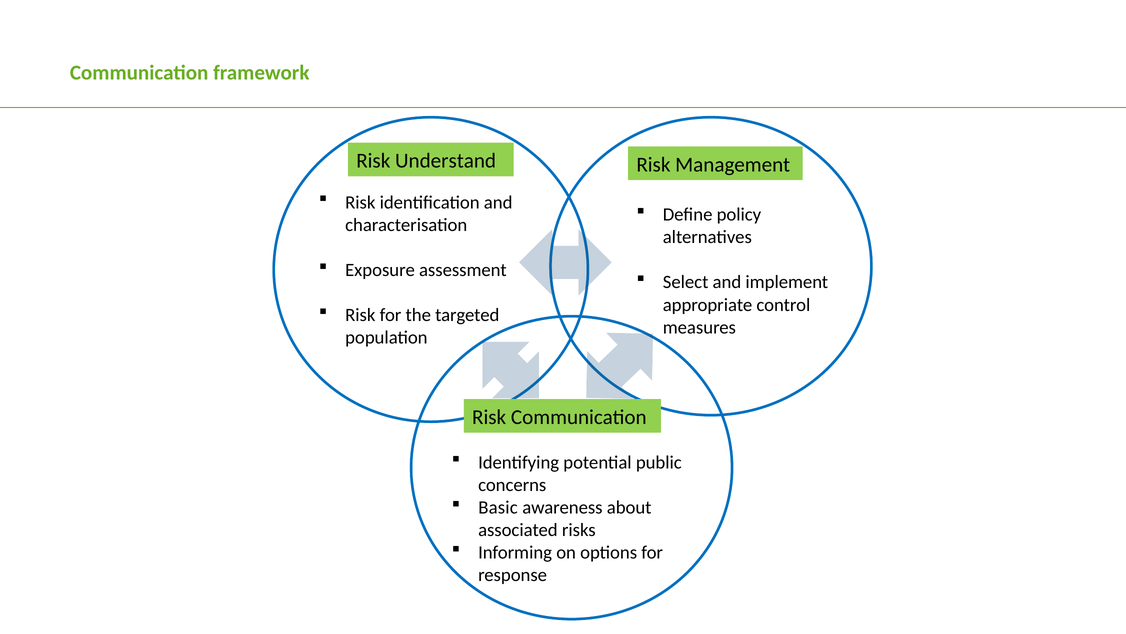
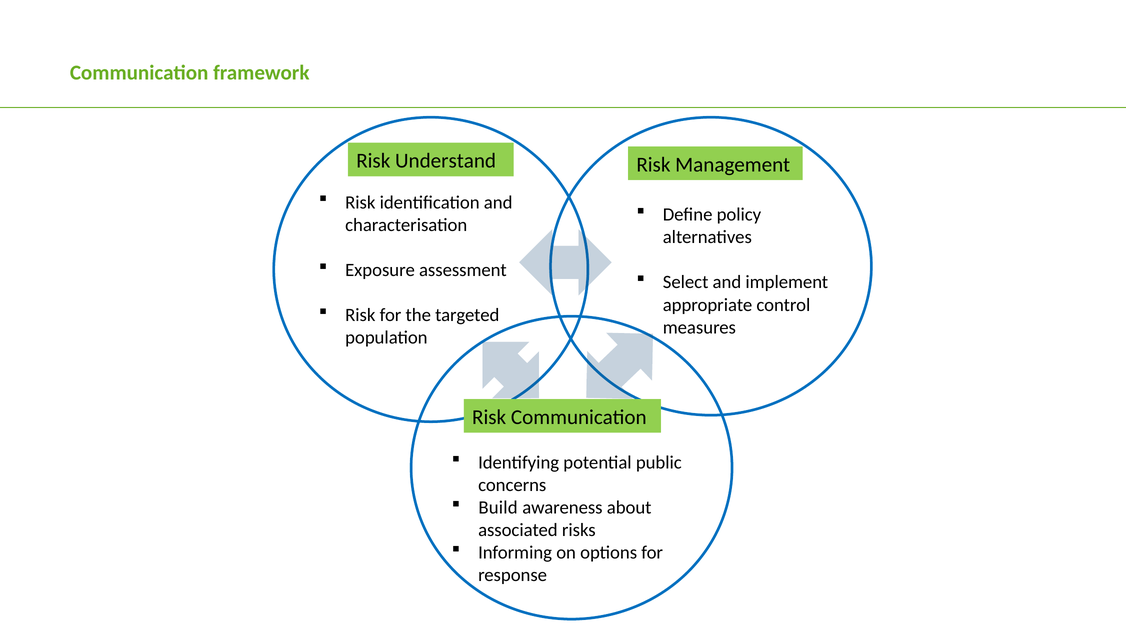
Basic: Basic -> Build
